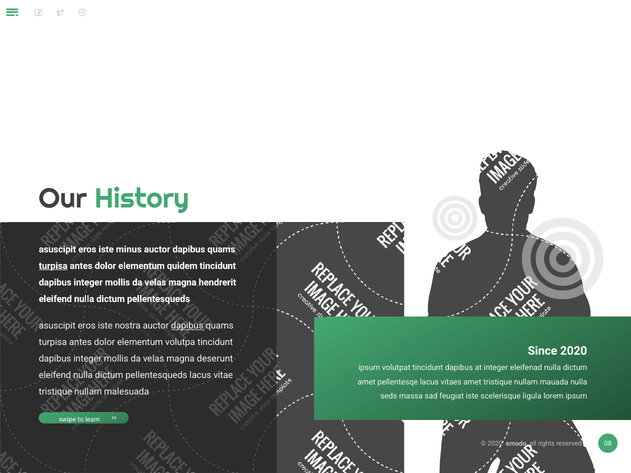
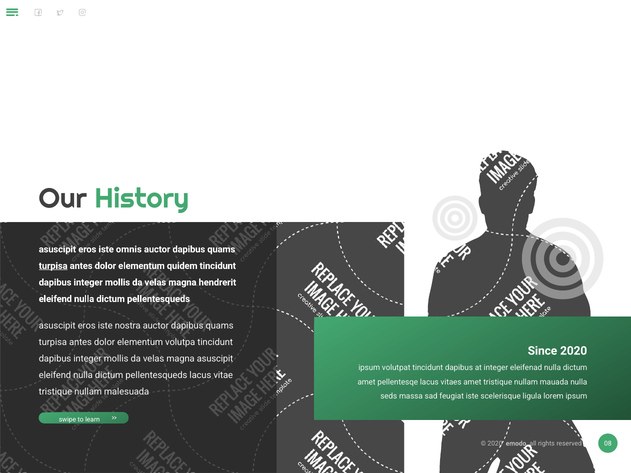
minus: minus -> omnis
dapibus at (187, 326) underline: present -> none
magna deserunt: deserunt -> asuscipit
